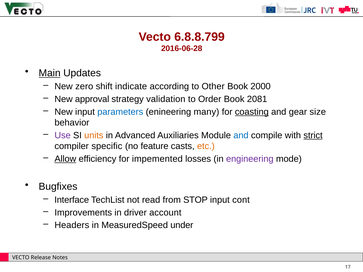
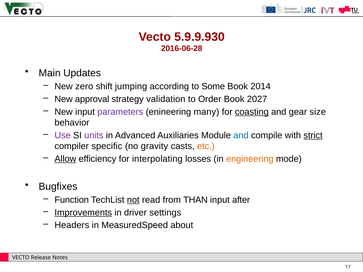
6.8.8.799: 6.8.8.799 -> 5.9.9.930
Main underline: present -> none
indicate: indicate -> jumping
Other: Other -> Some
2000: 2000 -> 2014
2081: 2081 -> 2027
parameters colour: blue -> purple
units colour: orange -> purple
feature: feature -> gravity
impemented: impemented -> interpolating
engineering colour: purple -> orange
Interface: Interface -> Function
not underline: none -> present
STOP: STOP -> THAN
cont: cont -> after
Improvements underline: none -> present
account: account -> settings
under: under -> about
